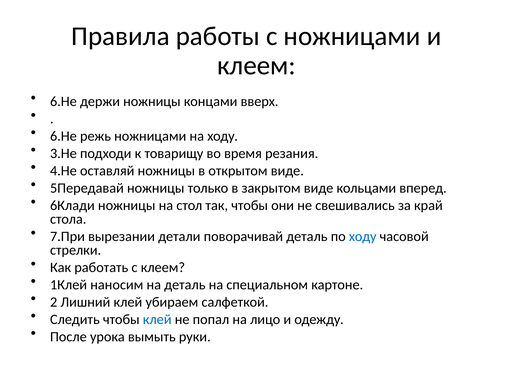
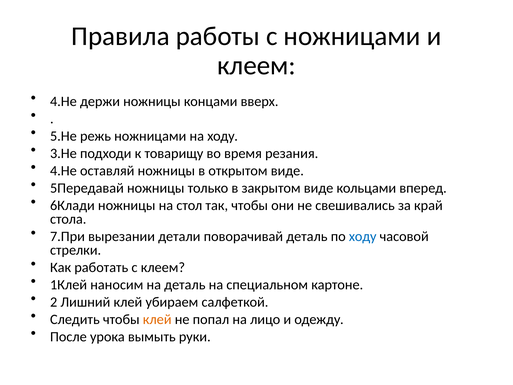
6.Не at (63, 101): 6.Не -> 4.Не
6.Не at (63, 136): 6.Не -> 5.Не
клей at (157, 319) colour: blue -> orange
